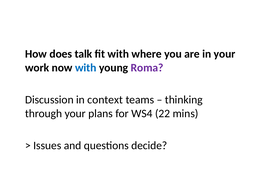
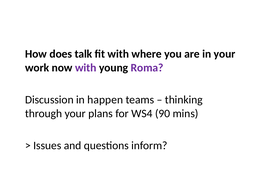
with at (86, 68) colour: blue -> purple
context: context -> happen
22: 22 -> 90
decide: decide -> inform
